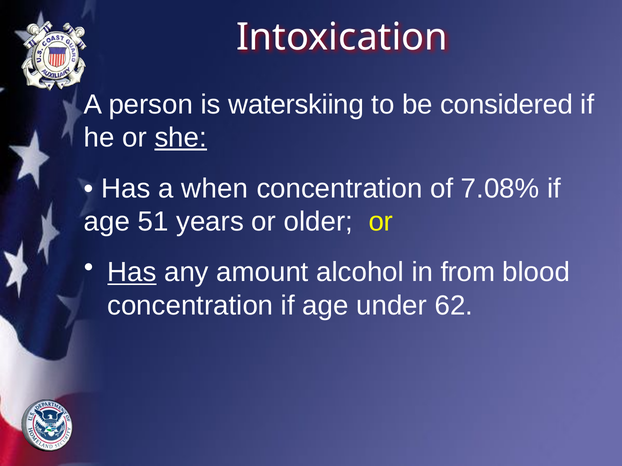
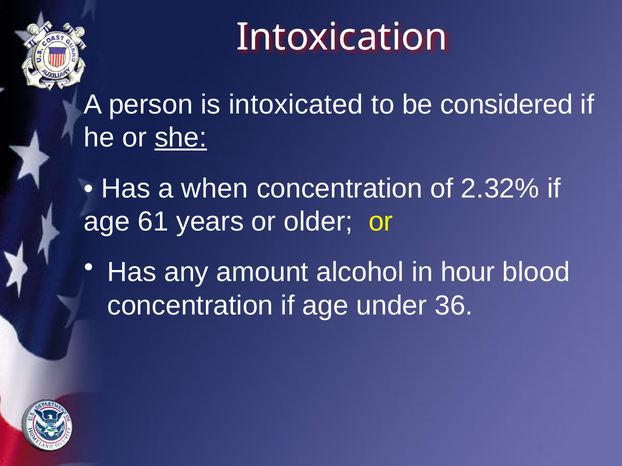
waterskiing: waterskiing -> intoxicated
7.08%: 7.08% -> 2.32%
51: 51 -> 61
Has at (132, 273) underline: present -> none
from: from -> hour
62: 62 -> 36
